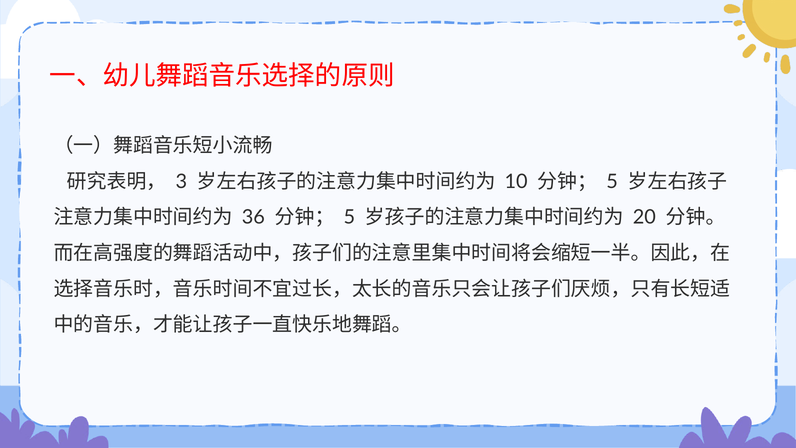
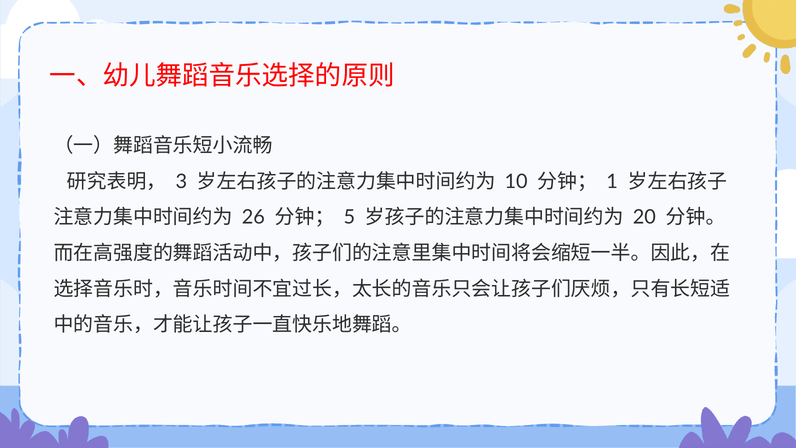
5 at (612, 181): 5 -> 1
36: 36 -> 26
